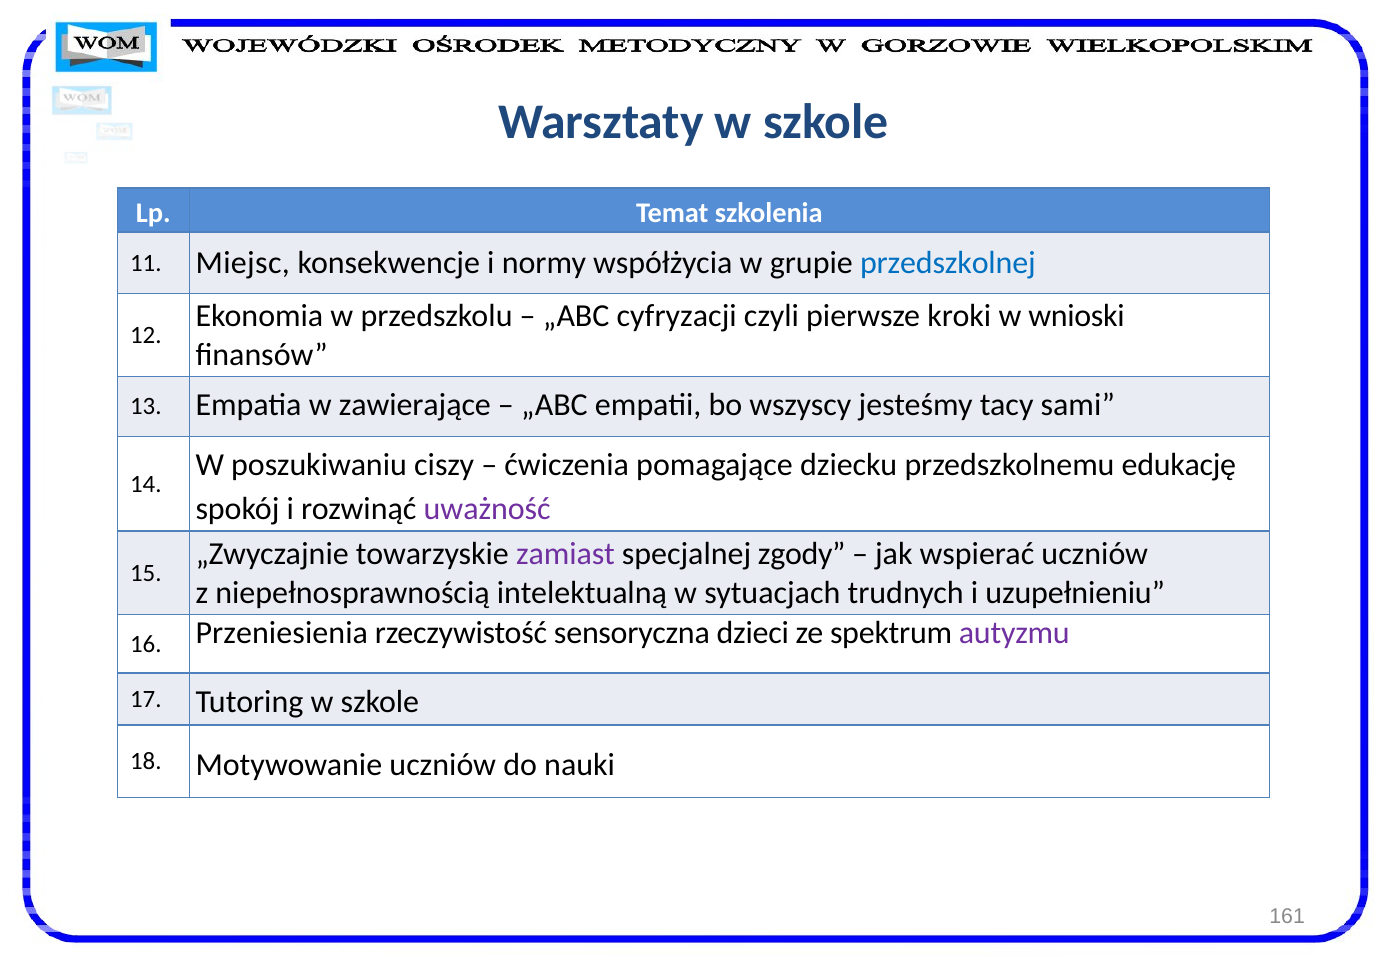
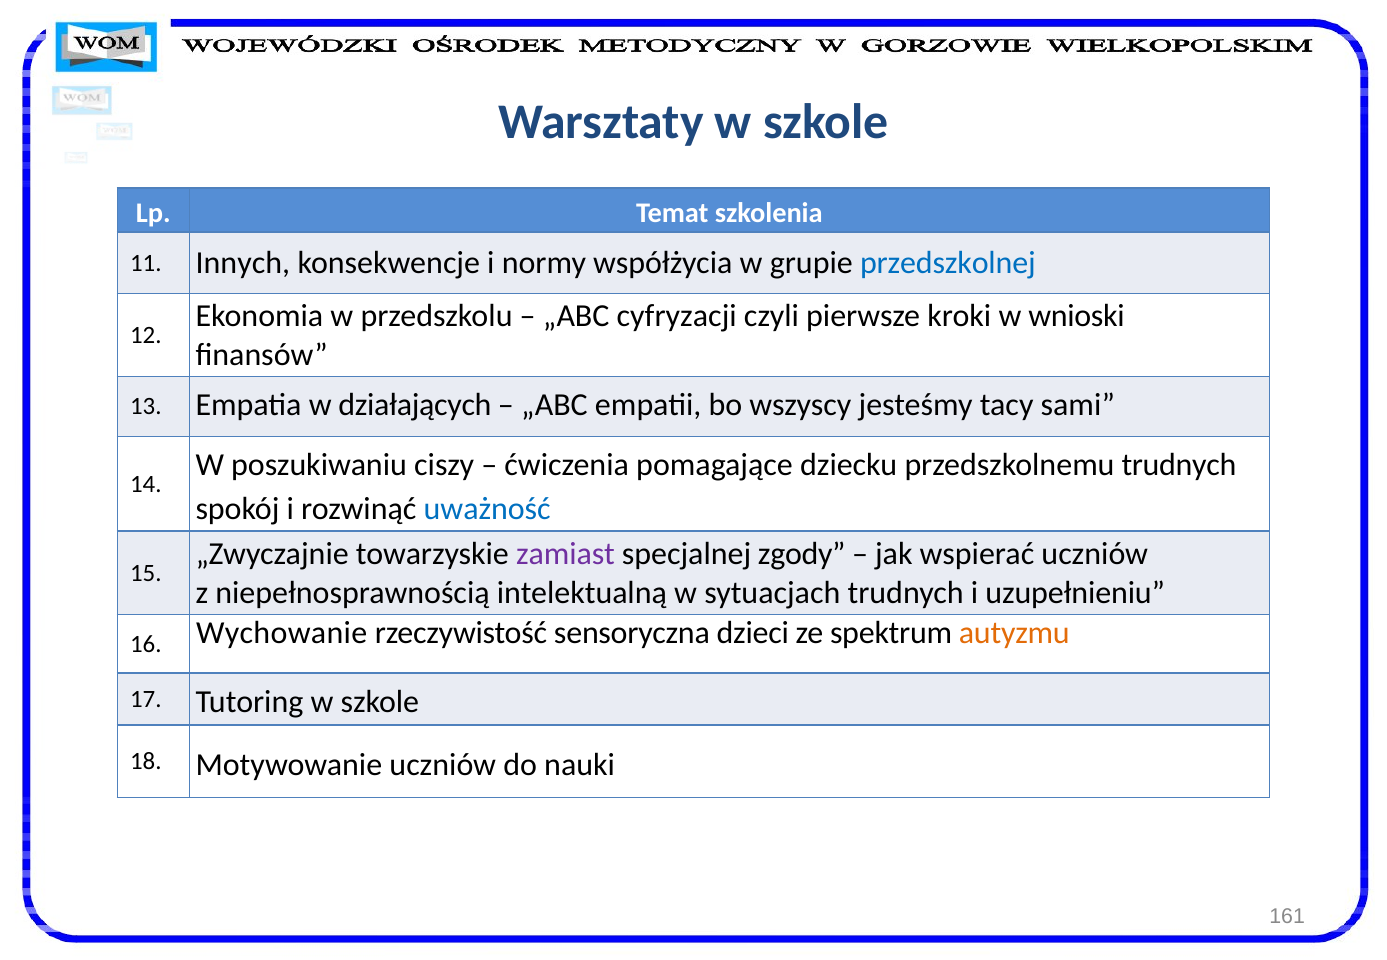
Miejsc: Miejsc -> Innych
zawierające: zawierające -> działających
przedszkolnemu edukację: edukację -> trudnych
uważność colour: purple -> blue
Przeniesienia: Przeniesienia -> Wychowanie
autyzmu colour: purple -> orange
